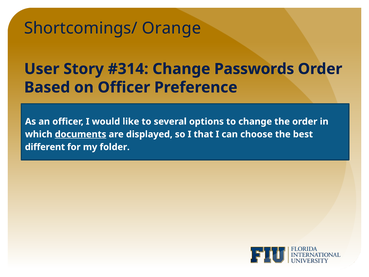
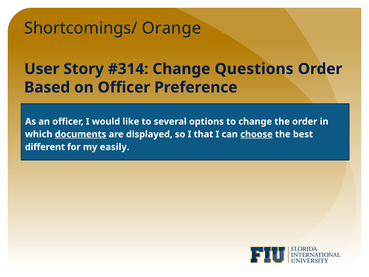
Passwords: Passwords -> Questions
choose underline: none -> present
folder: folder -> easily
